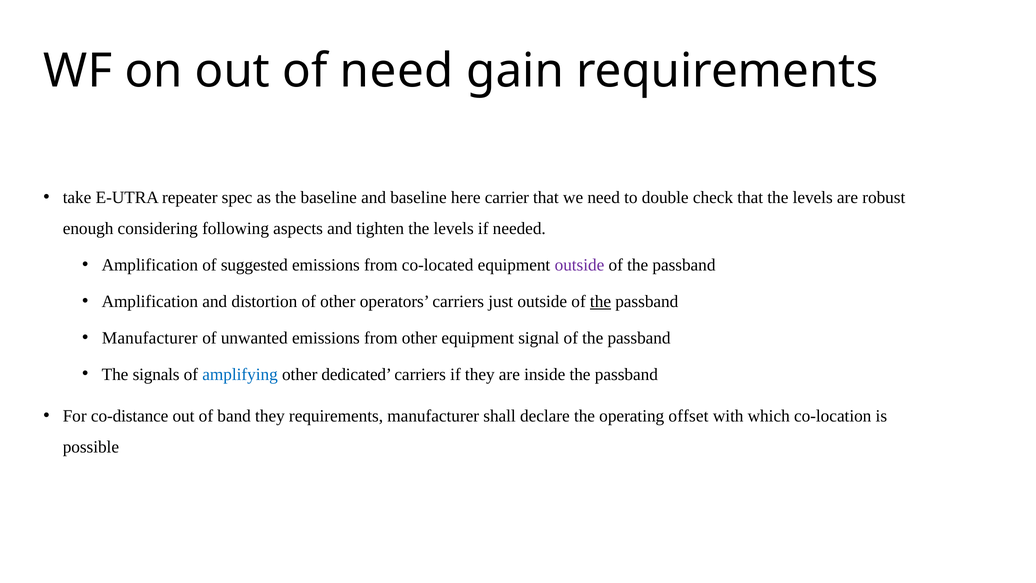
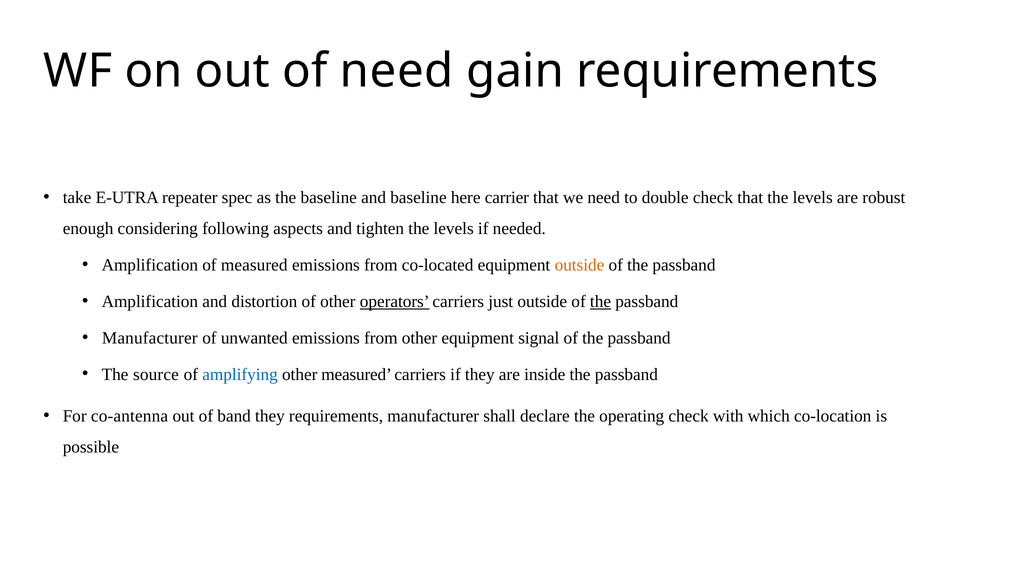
of suggested: suggested -> measured
outside at (579, 265) colour: purple -> orange
operators underline: none -> present
signals: signals -> source
other dedicated: dedicated -> measured
co-distance: co-distance -> co-antenna
operating offset: offset -> check
